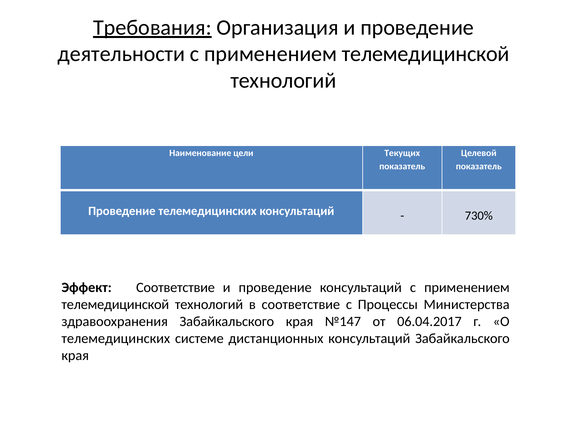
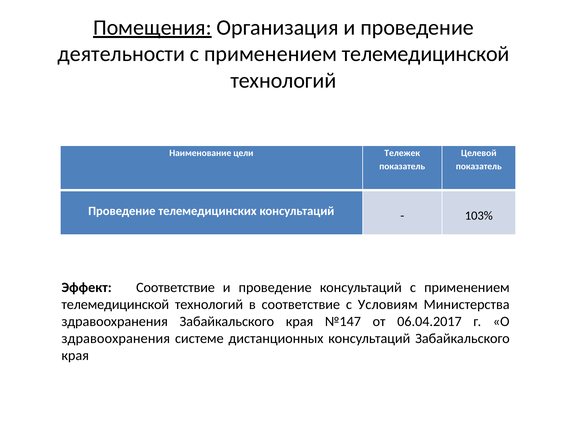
Требования: Требования -> Помещения
Текущих: Текущих -> Тележек
730%: 730% -> 103%
Процессы: Процессы -> Условиям
телемедицинских at (116, 339): телемедицинских -> здравоохранения
